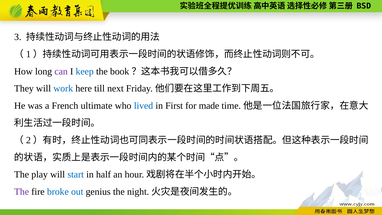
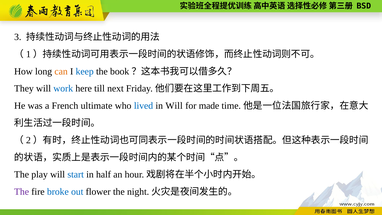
can colour: purple -> orange
in First: First -> Will
genius: genius -> flower
